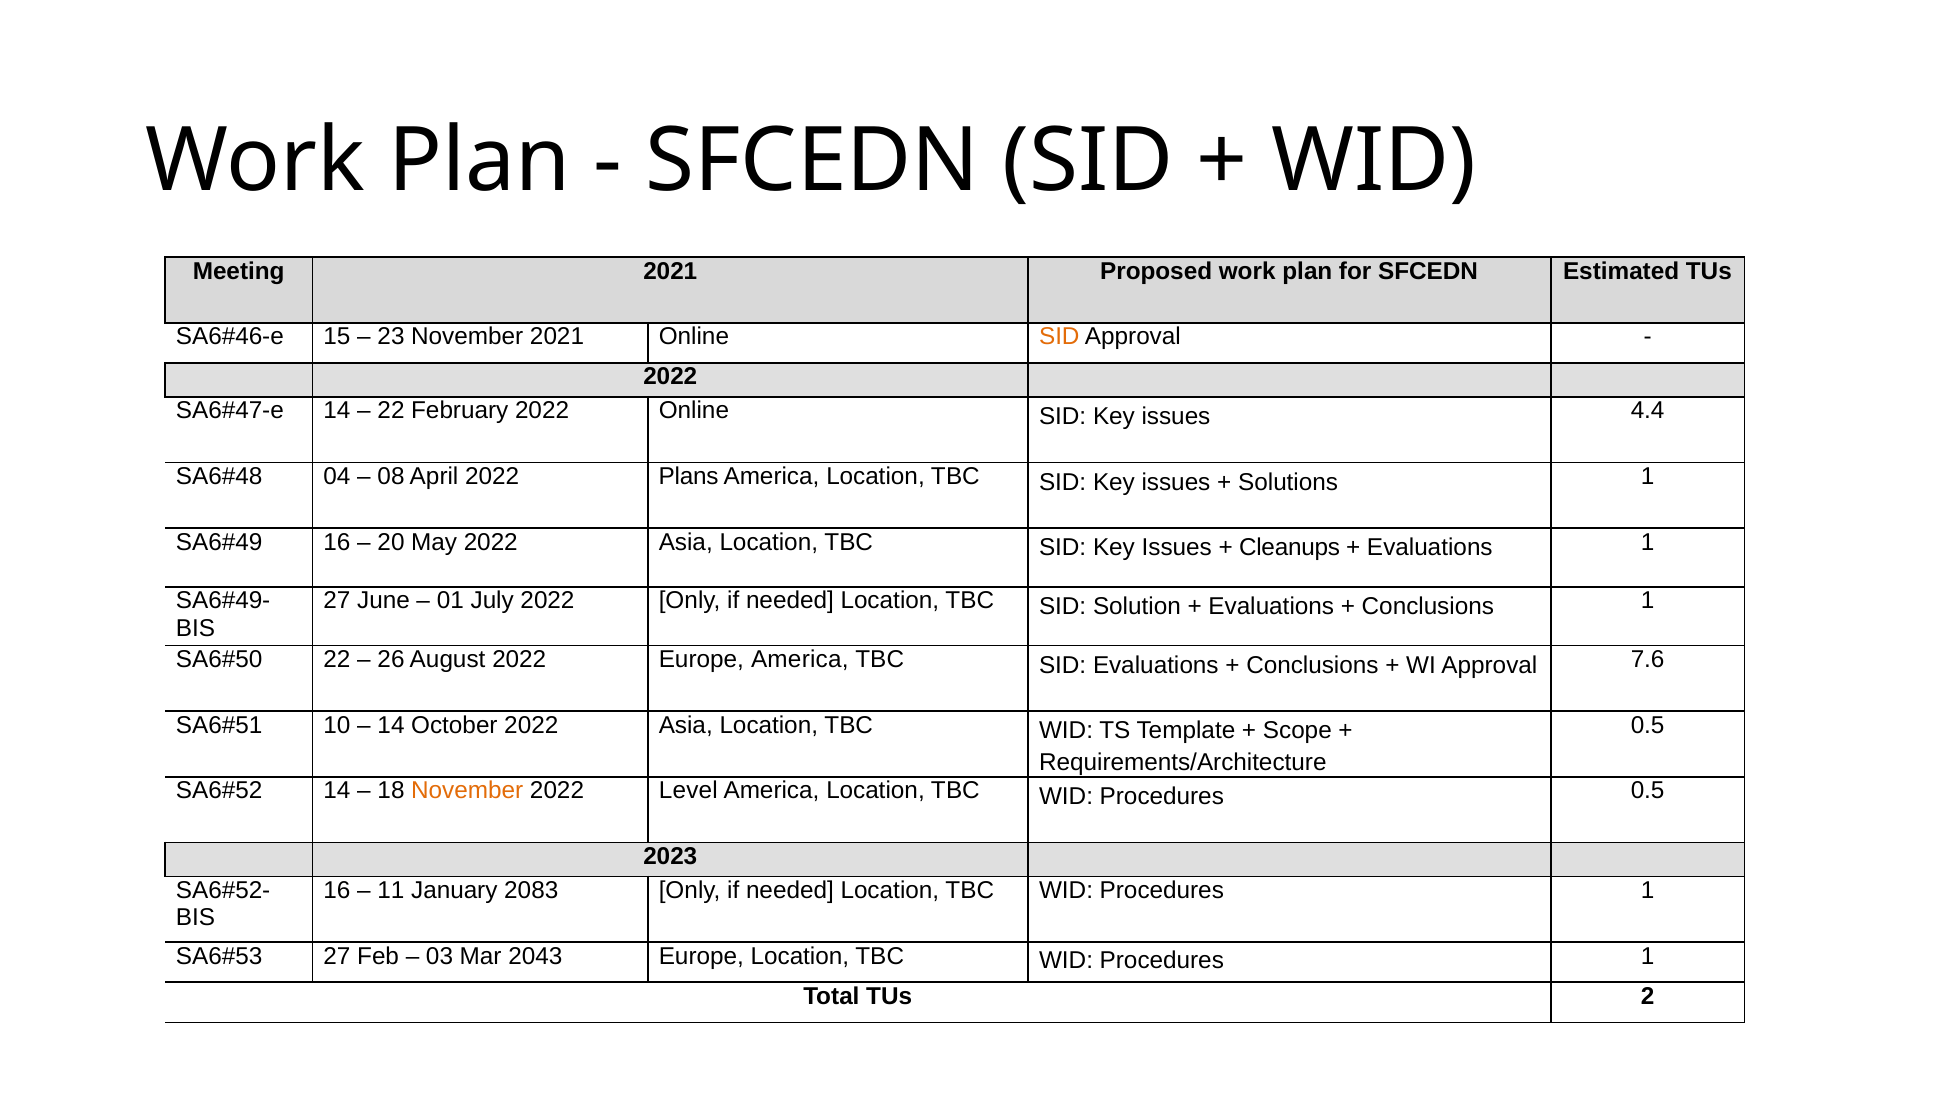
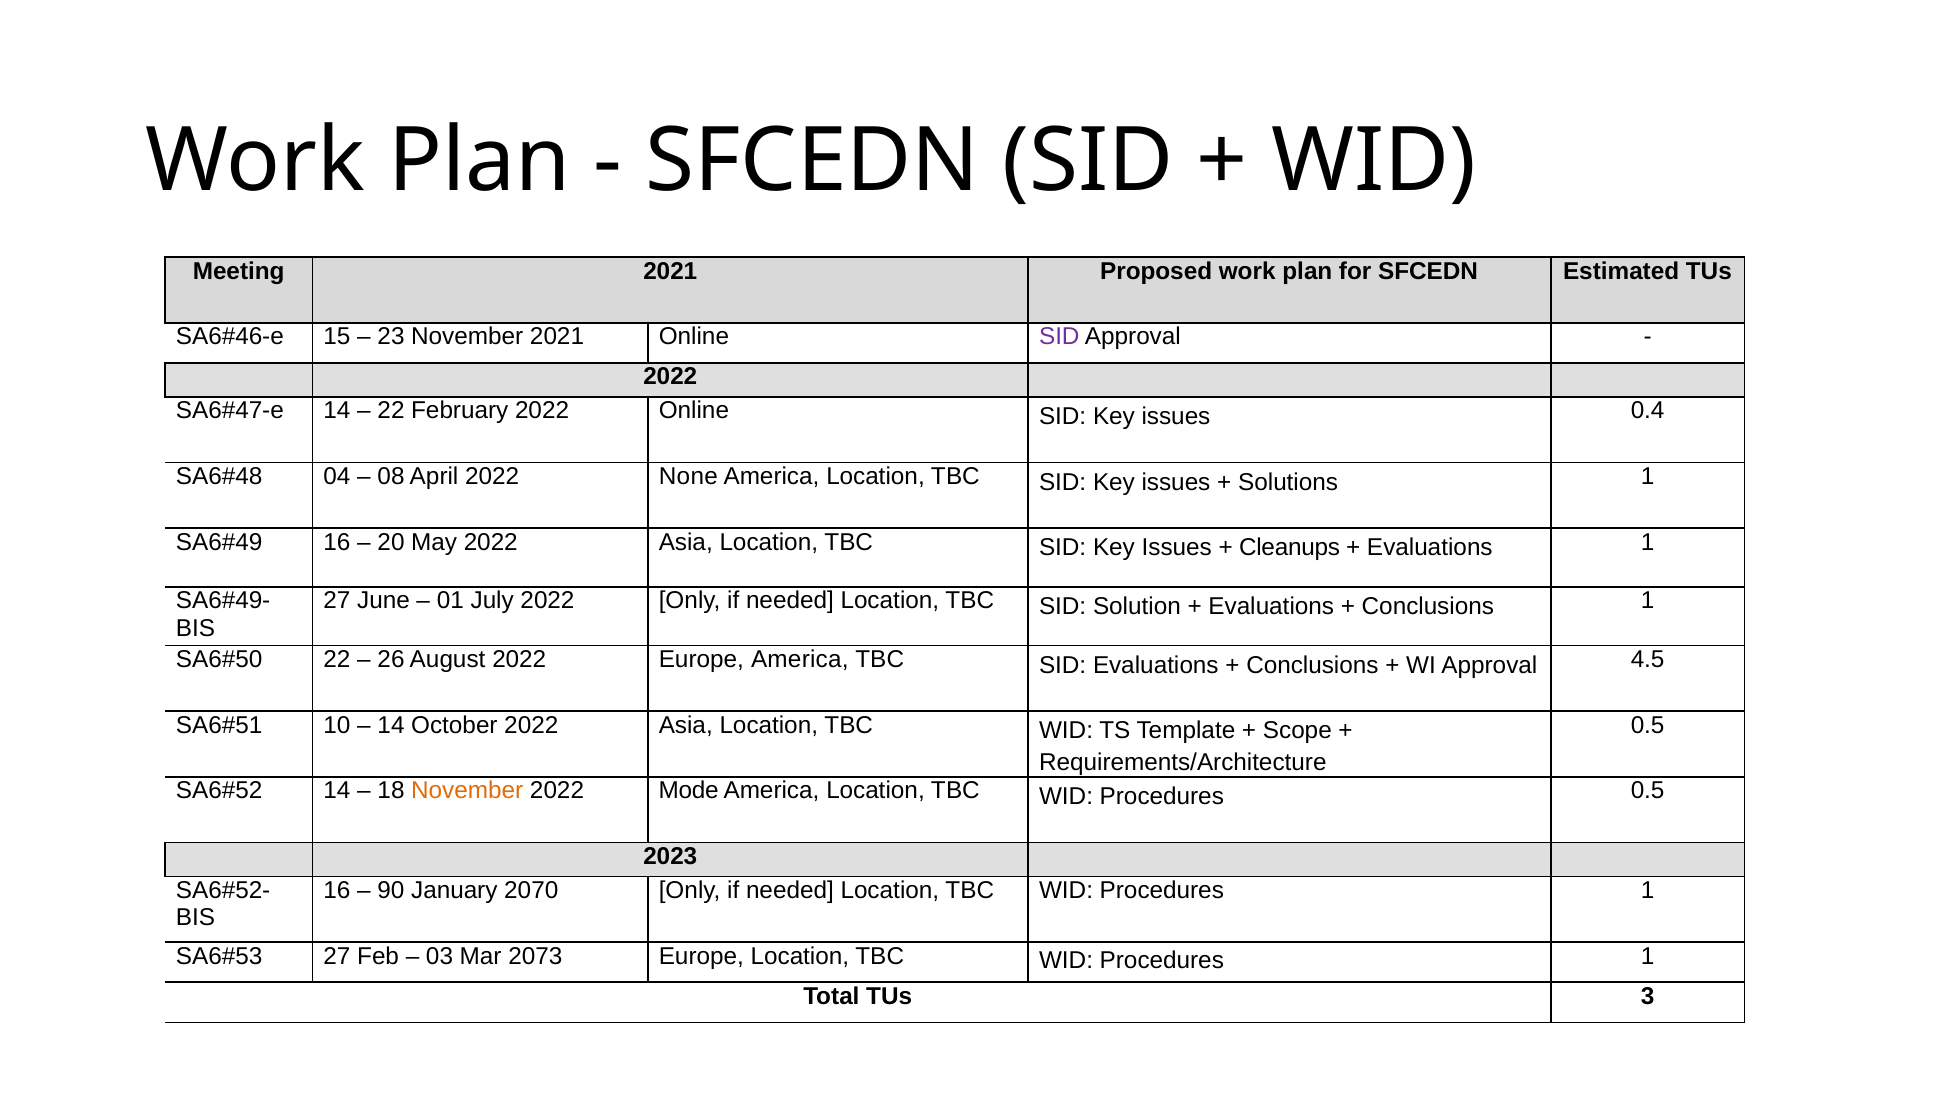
SID at (1059, 337) colour: orange -> purple
4.4: 4.4 -> 0.4
Plans: Plans -> None
7.6: 7.6 -> 4.5
Level: Level -> Mode
11: 11 -> 90
2083: 2083 -> 2070
2043: 2043 -> 2073
2: 2 -> 3
